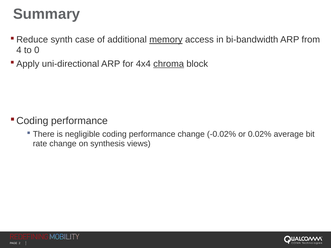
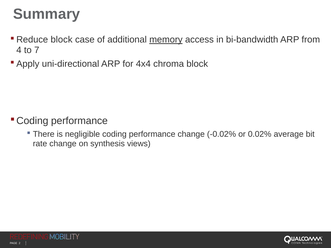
synth at (62, 40): synth -> block
0: 0 -> 7
chroma underline: present -> none
